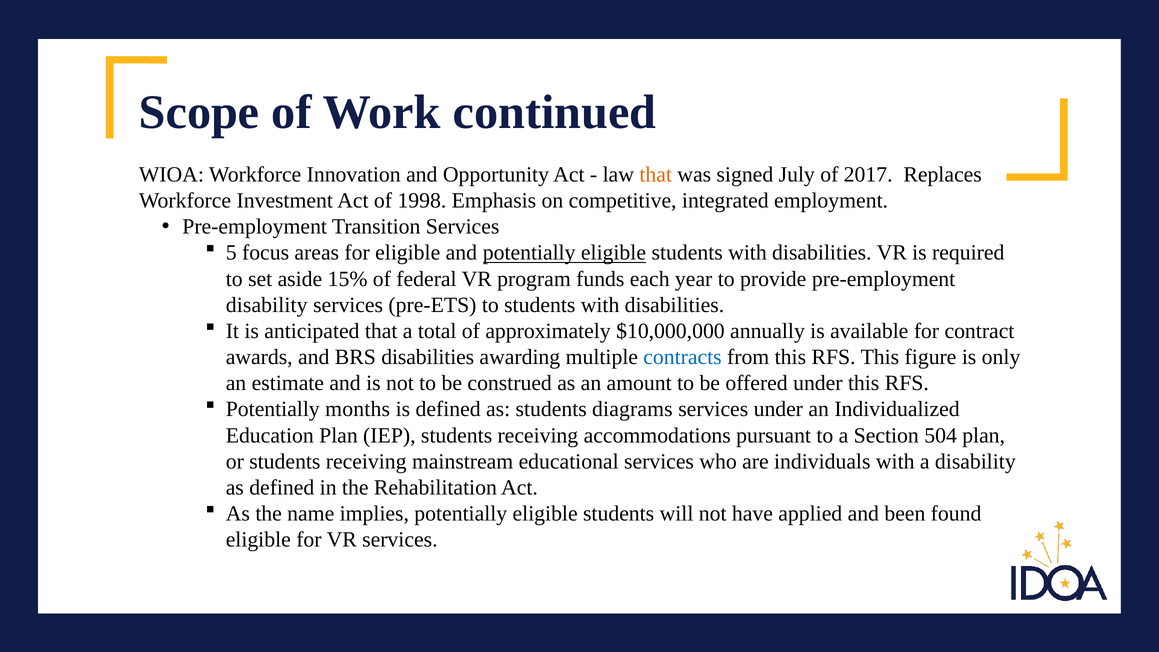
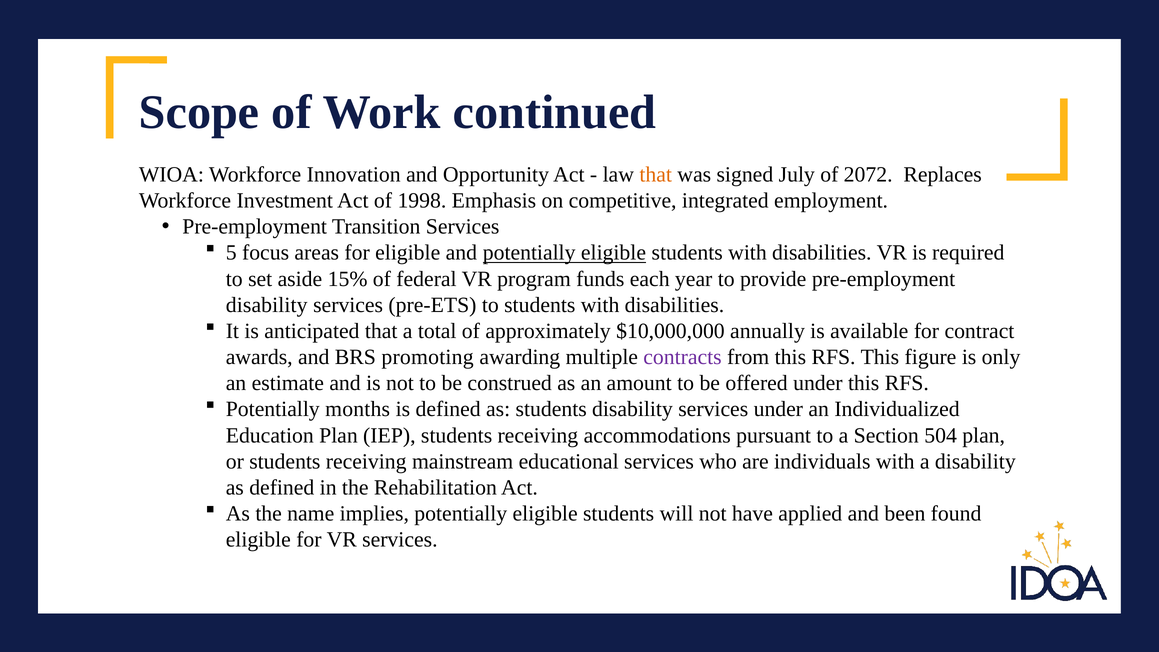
2017: 2017 -> 2072
BRS disabilities: disabilities -> promoting
contracts colour: blue -> purple
students diagrams: diagrams -> disability
